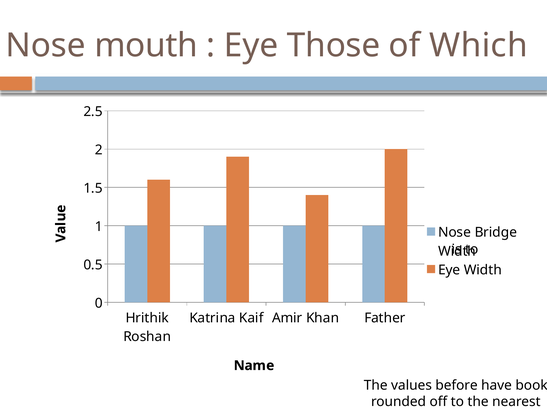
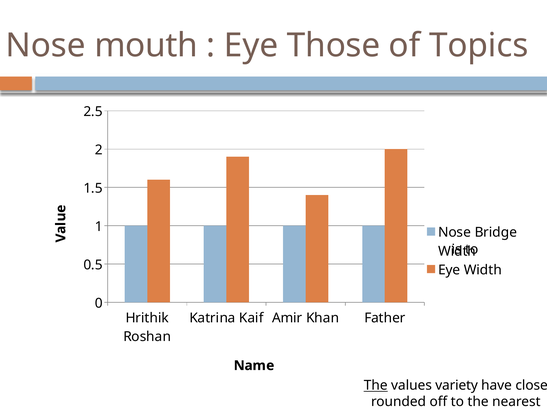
Which: Which -> Topics
The at (376, 386) underline: none -> present
before: before -> variety
book: book -> close
